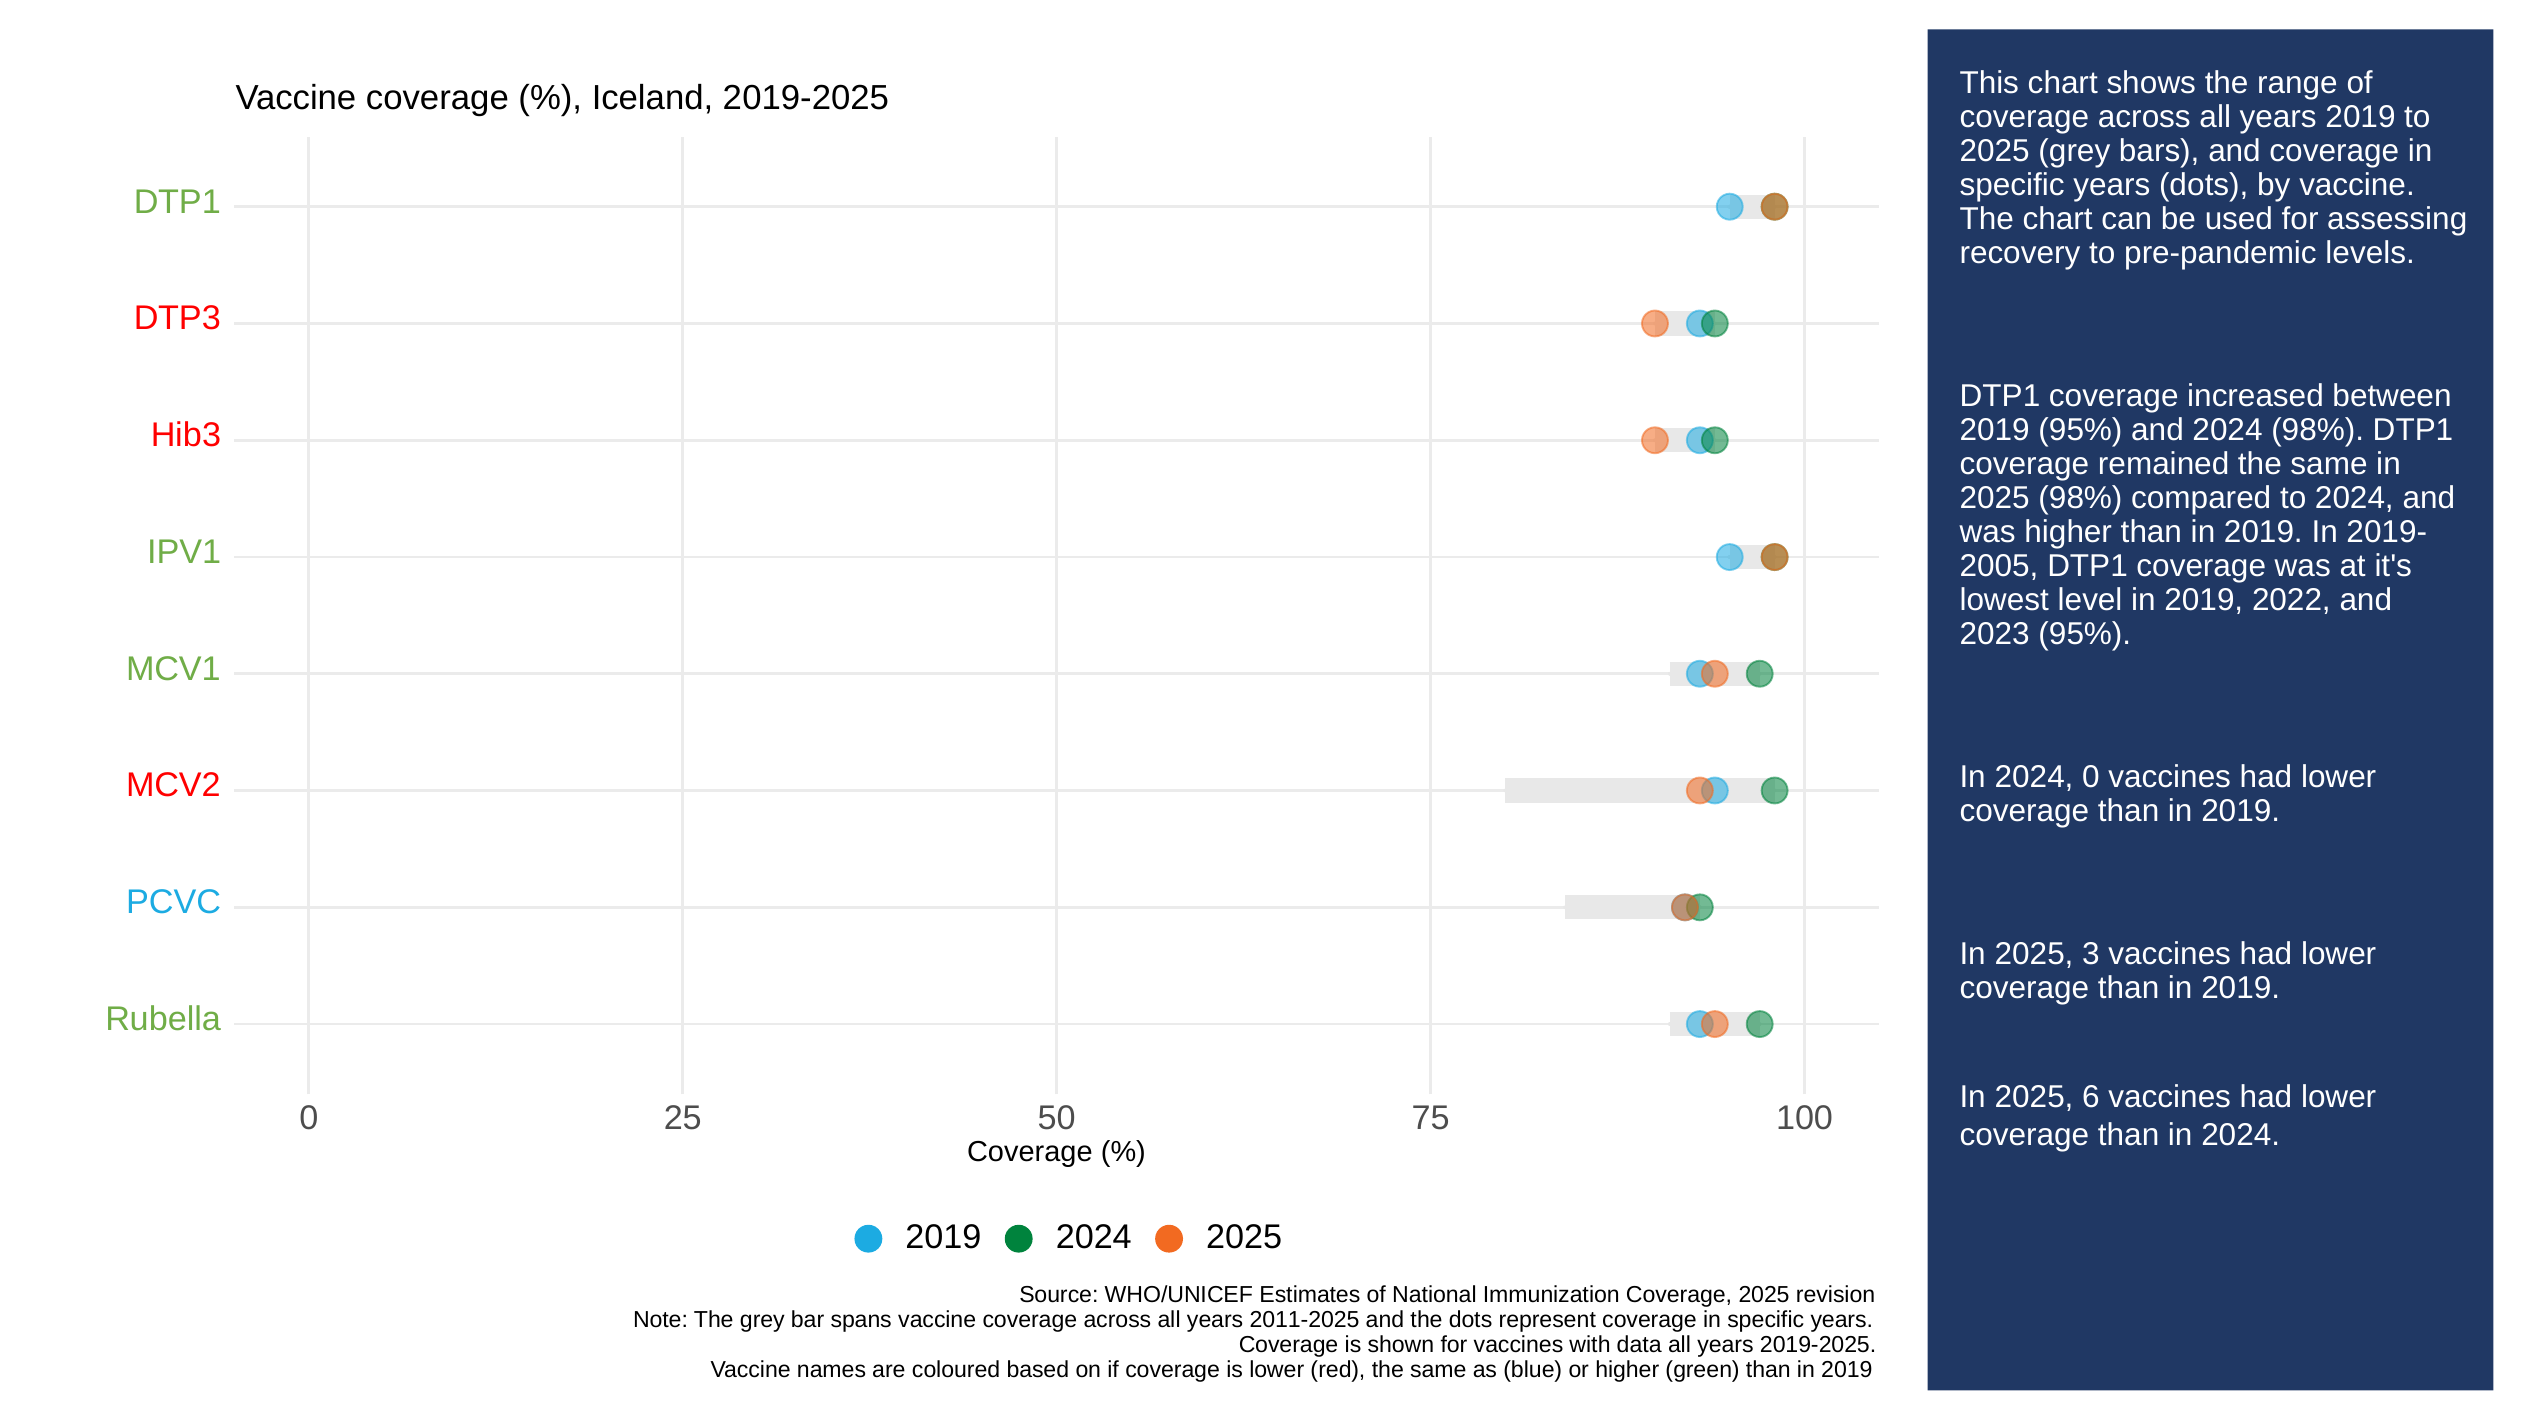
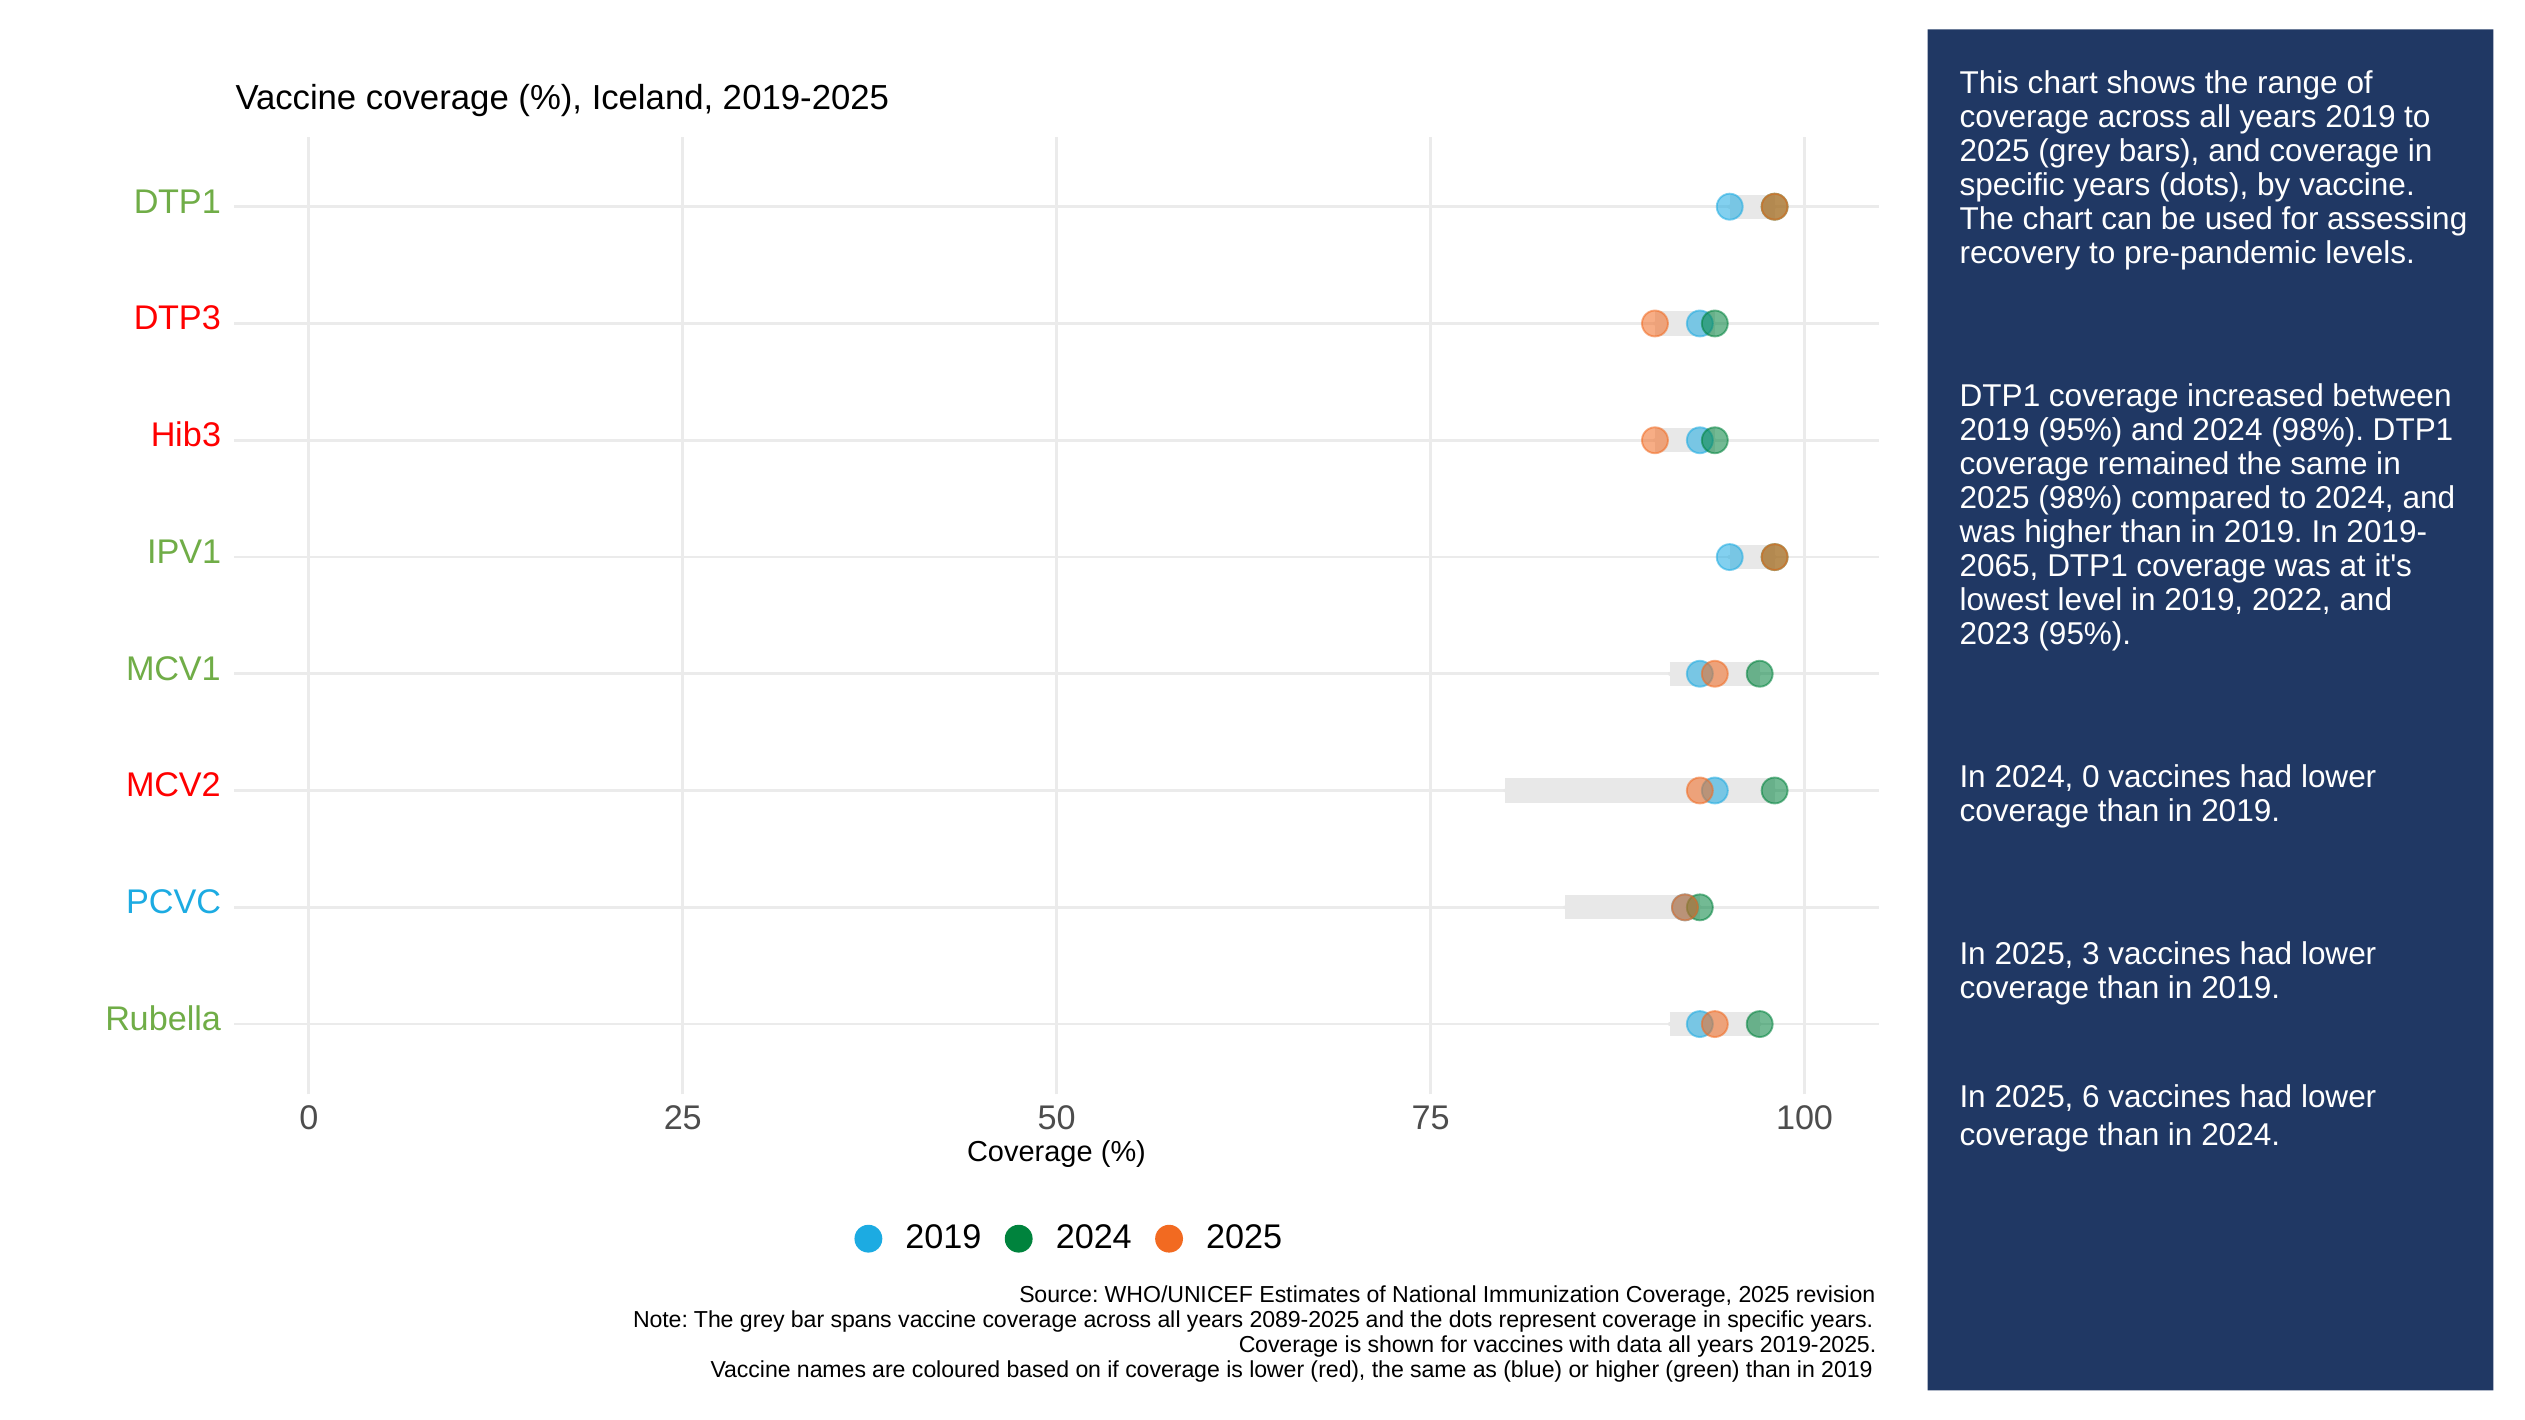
2005: 2005 -> 2065
2011-2025: 2011-2025 -> 2089-2025
